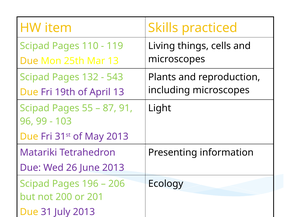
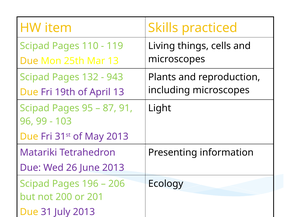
543: 543 -> 943
55: 55 -> 95
